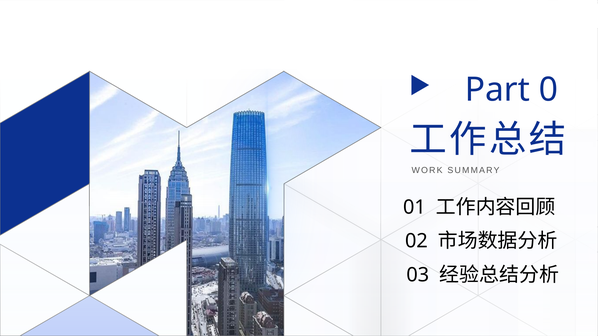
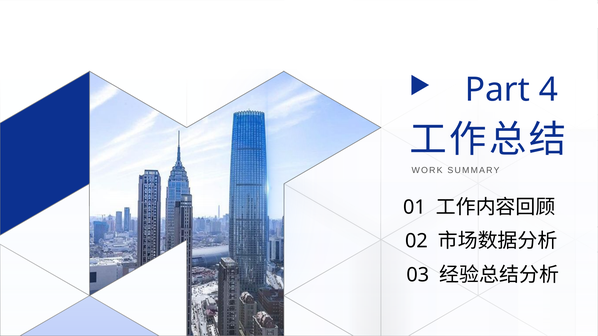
0: 0 -> 4
